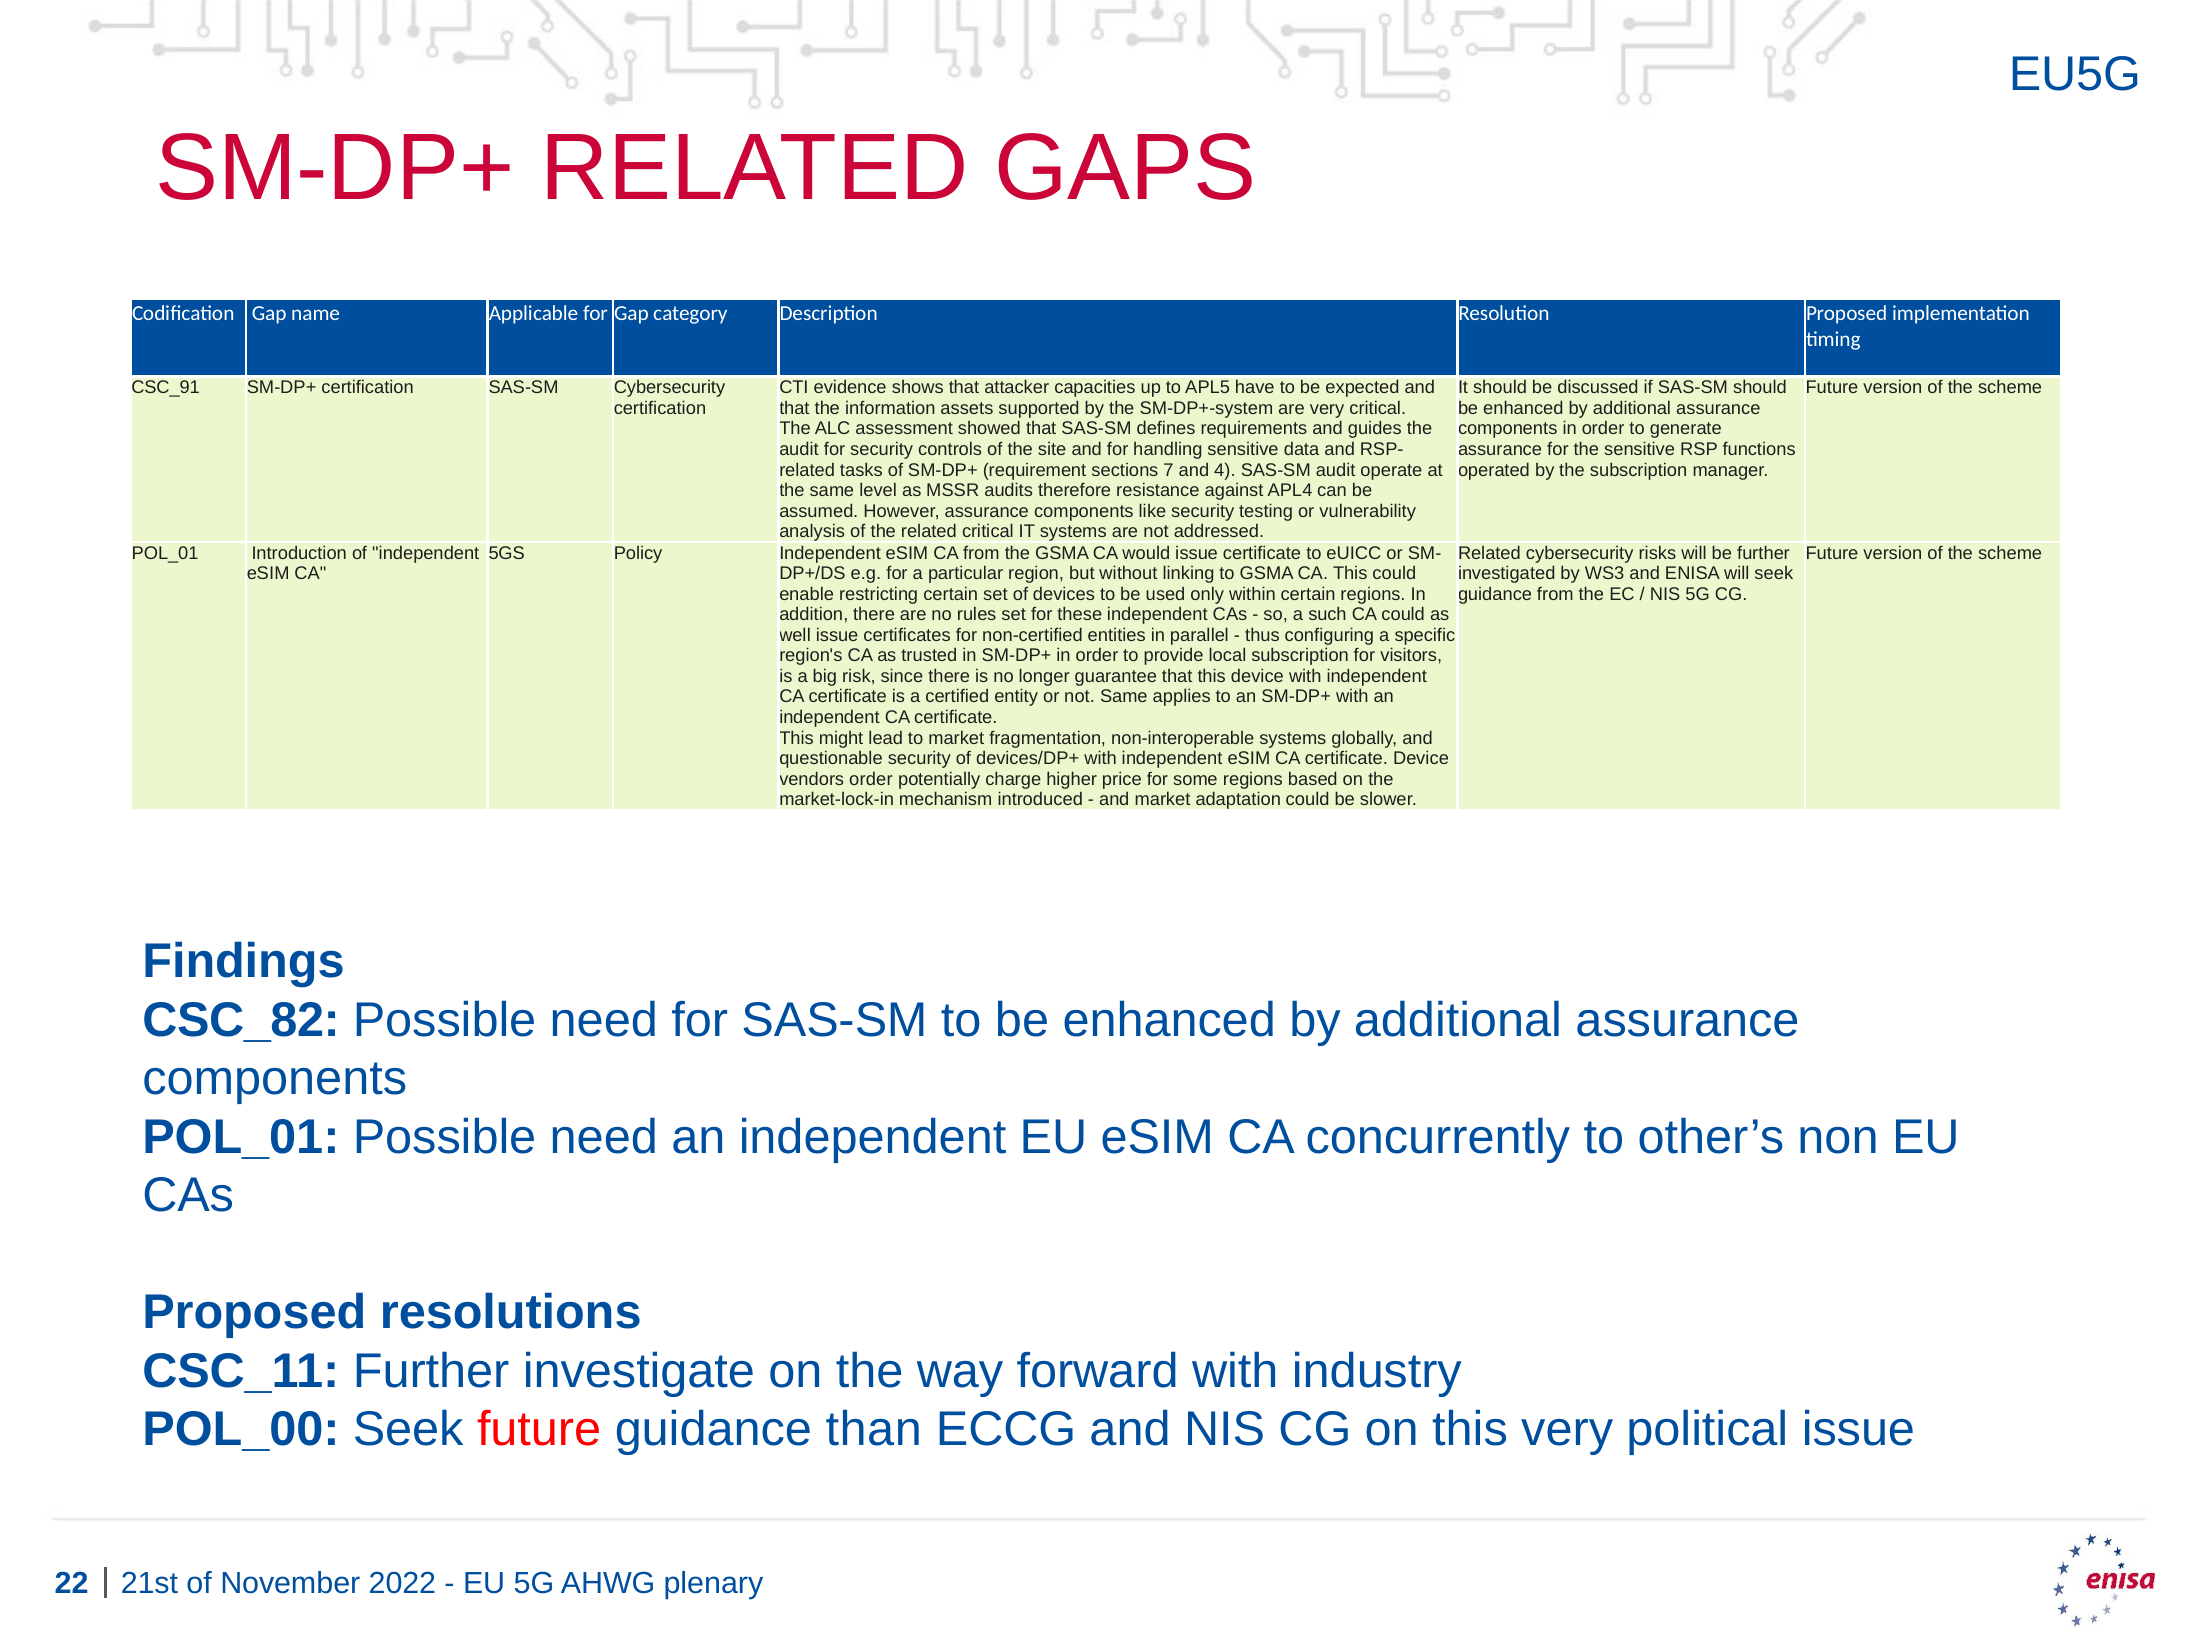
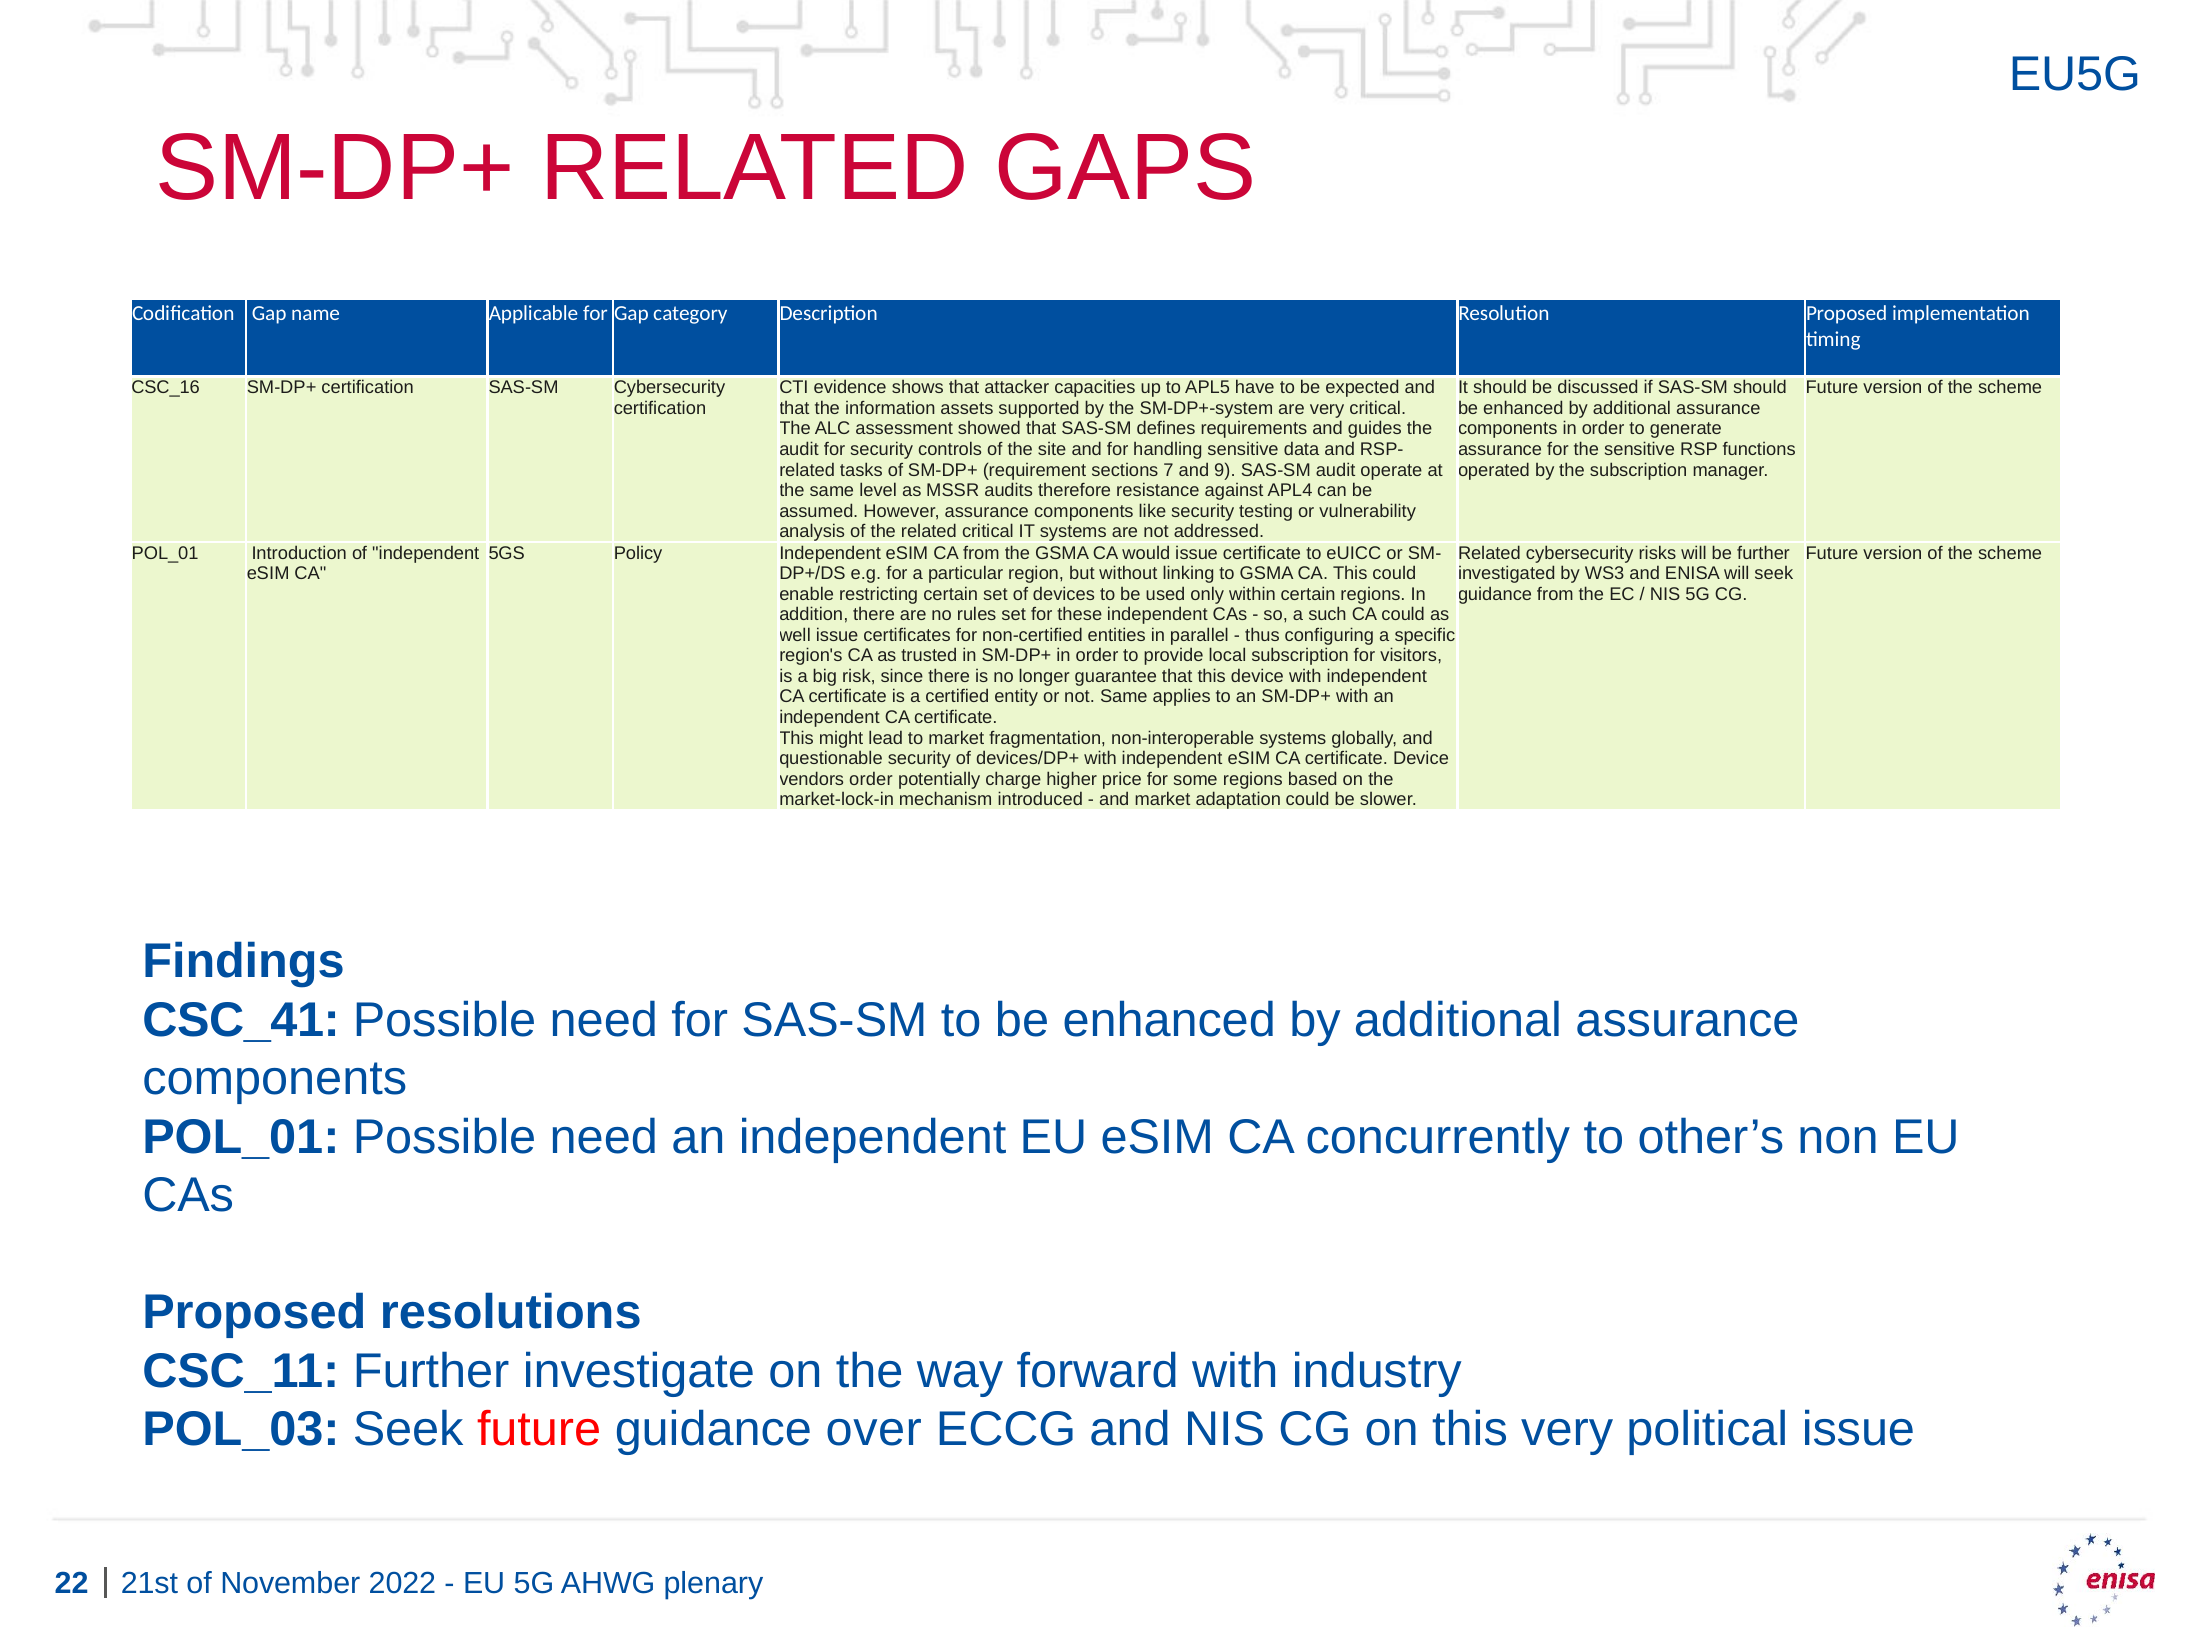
CSC_91: CSC_91 -> CSC_16
4: 4 -> 9
CSC_82: CSC_82 -> CSC_41
POL_00: POL_00 -> POL_03
than: than -> over
